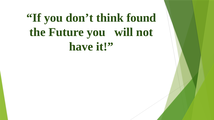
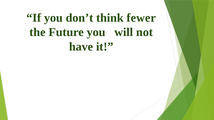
found: found -> fewer
